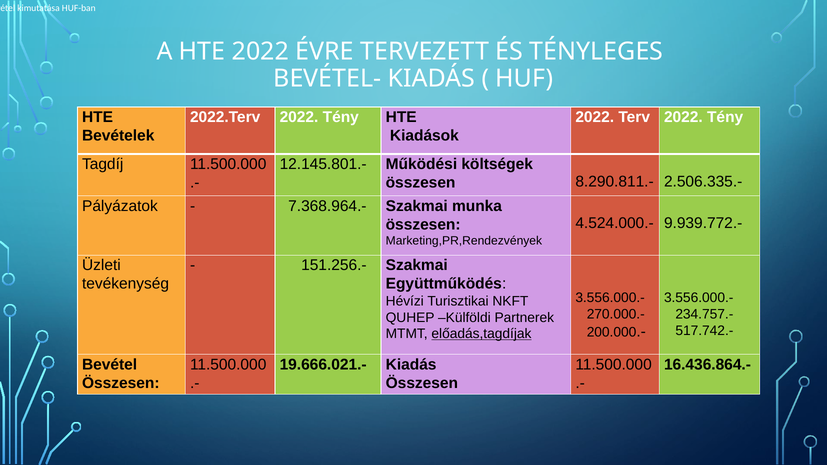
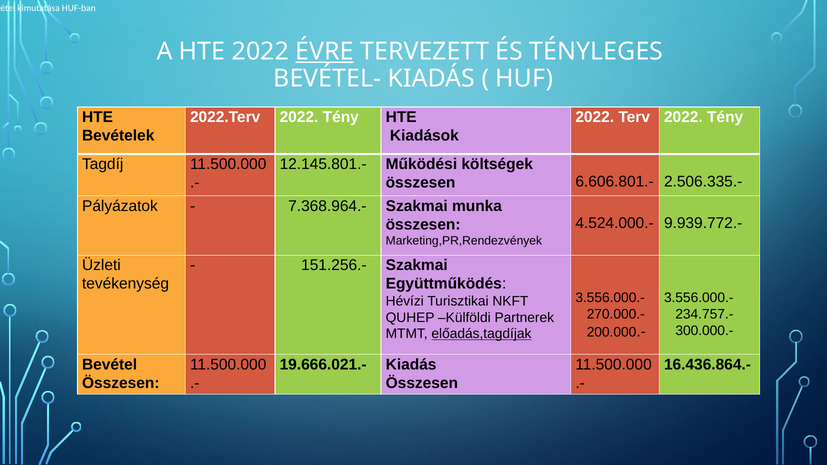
ÉVRE underline: none -> present
8.290.811.-: 8.290.811.- -> 6.606.801.-
517.742.-: 517.742.- -> 300.000.-
